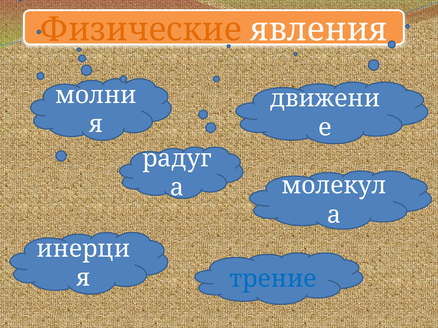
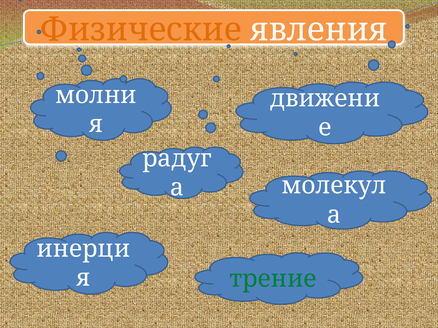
трение colour: blue -> green
